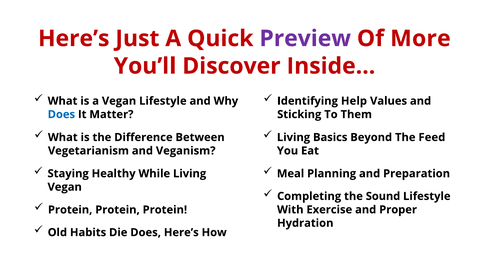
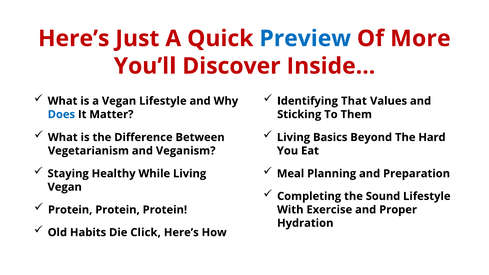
Preview colour: purple -> blue
Help: Help -> That
Feed: Feed -> Hard
Die Does: Does -> Click
